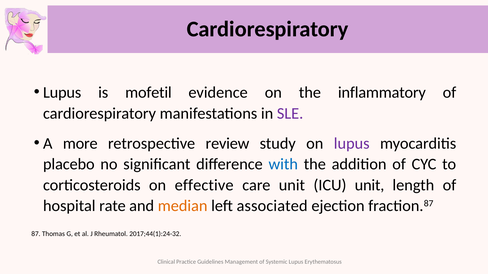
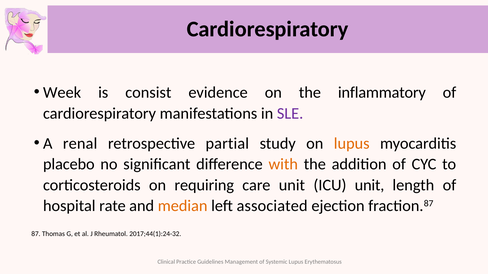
Lupus at (62, 93): Lupus -> Week
mofetil: mofetil -> consist
more: more -> renal
review: review -> partial
lupus at (352, 144) colour: purple -> orange
with colour: blue -> orange
effective: effective -> requiring
